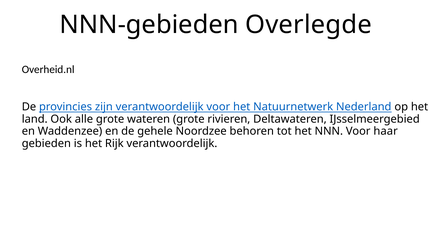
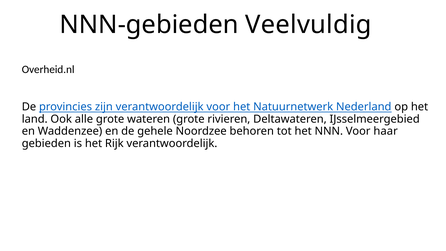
Overlegde: Overlegde -> Veelvuldig
